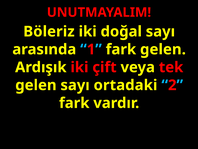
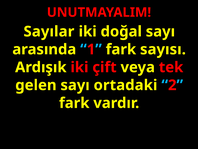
Böleriz: Böleriz -> Sayılar
fark gelen: gelen -> sayısı
